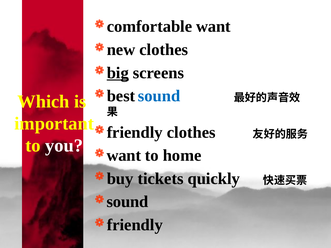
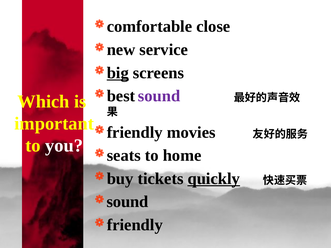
comfortable want: want -> close
new clothes: clothes -> service
sound at (159, 96) colour: blue -> purple
friendly clothes: clothes -> movies
want at (124, 156): want -> seats
quickly underline: none -> present
